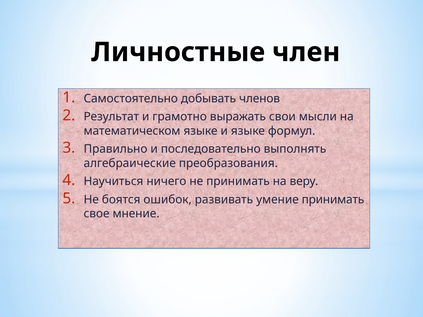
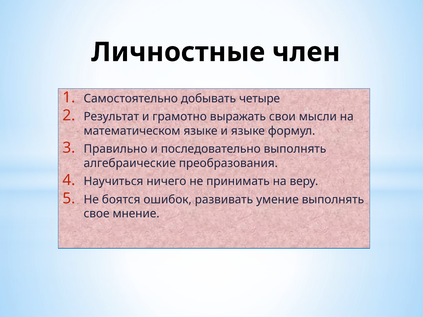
членов: членов -> четыре
умение принимать: принимать -> выполнять
